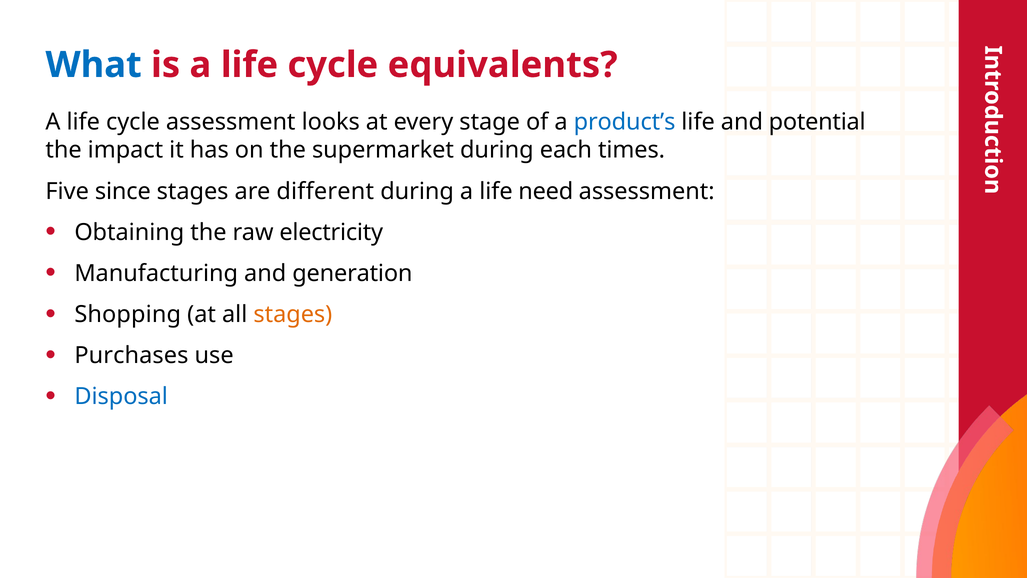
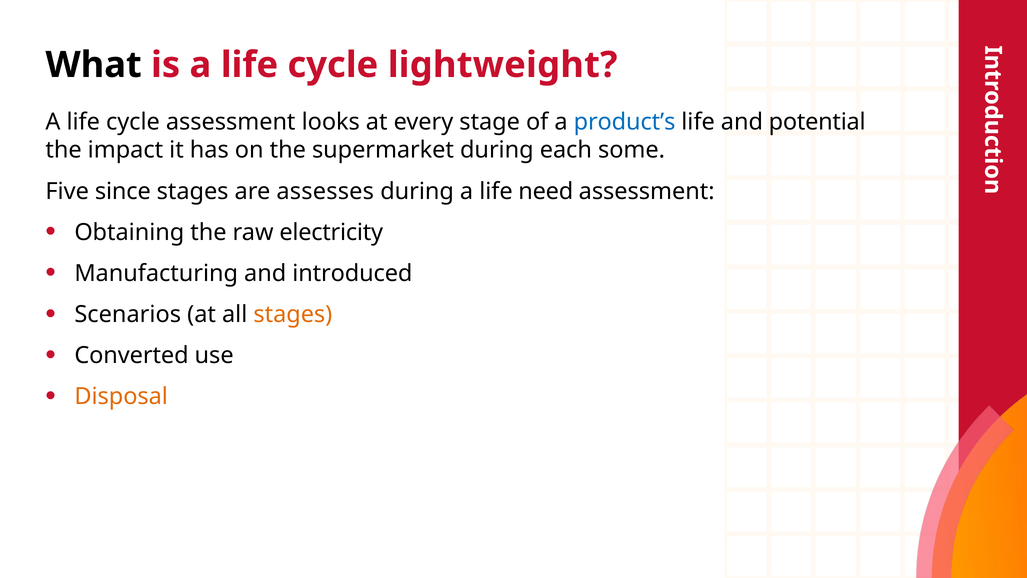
What colour: blue -> black
equivalents: equivalents -> lightweight
times: times -> some
different: different -> assesses
generation: generation -> introduced
Shopping: Shopping -> Scenarios
Purchases: Purchases -> Converted
Disposal colour: blue -> orange
